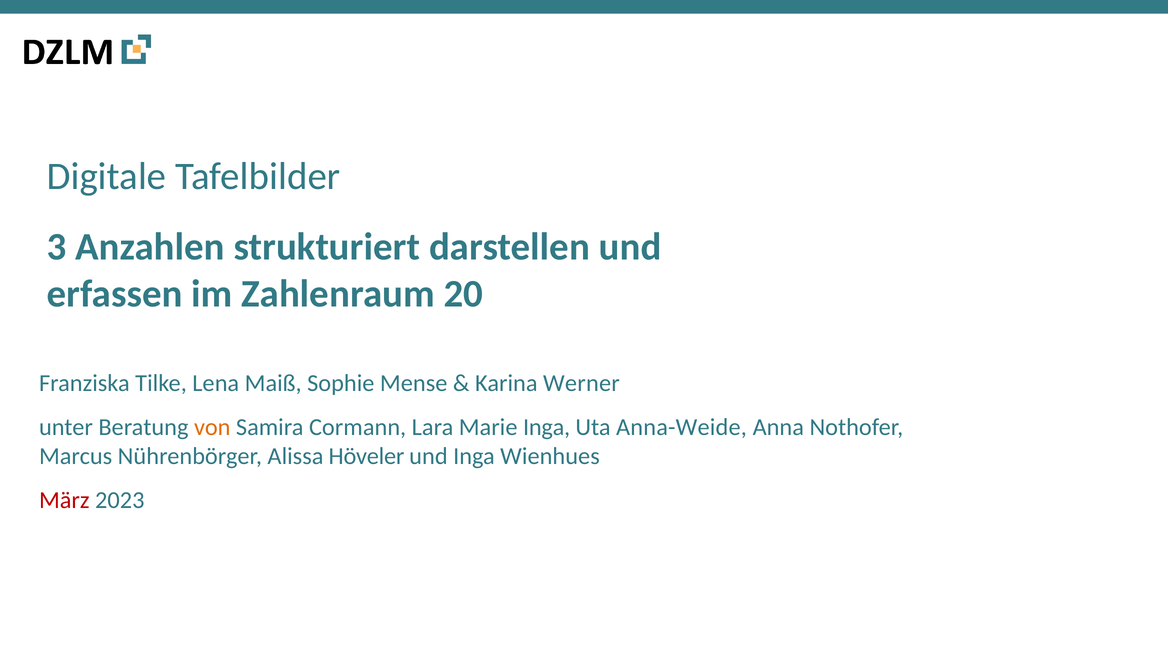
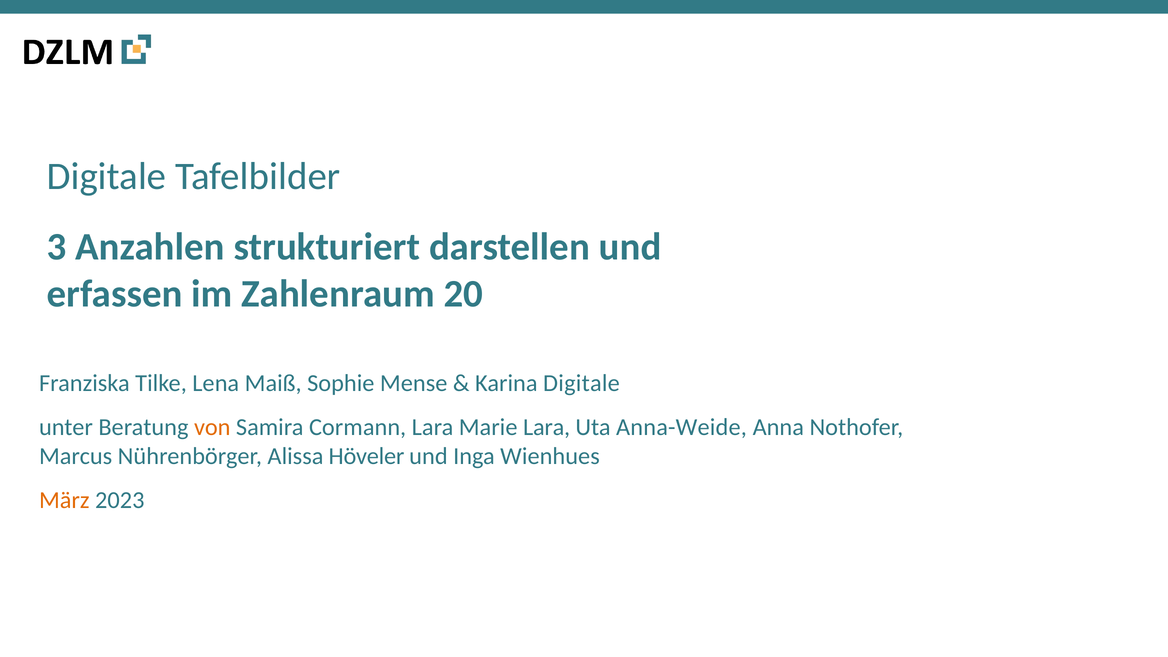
Karina Werner: Werner -> Digitale
Marie Inga: Inga -> Lara
März colour: red -> orange
